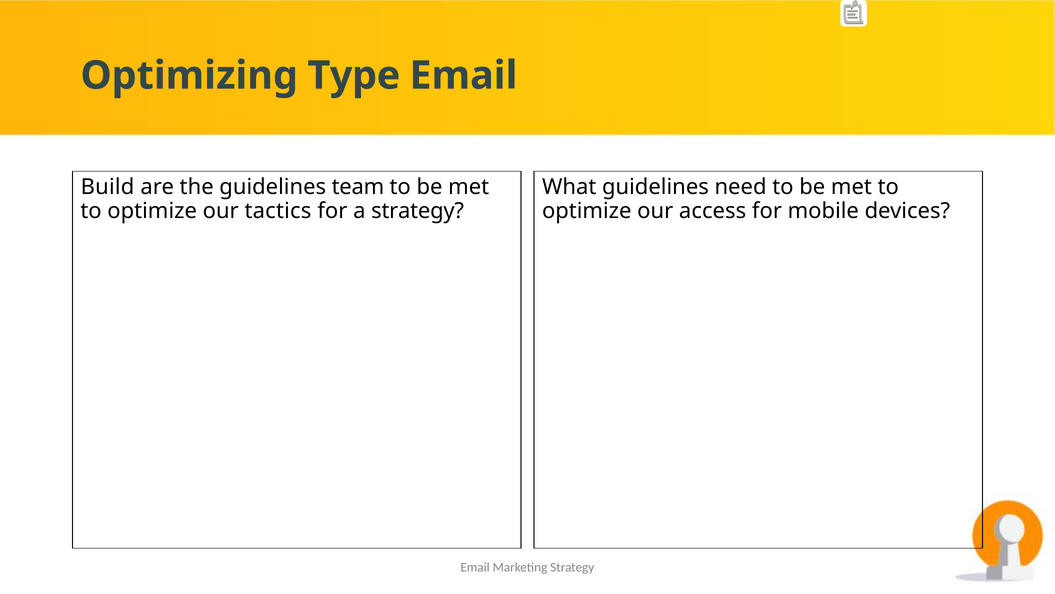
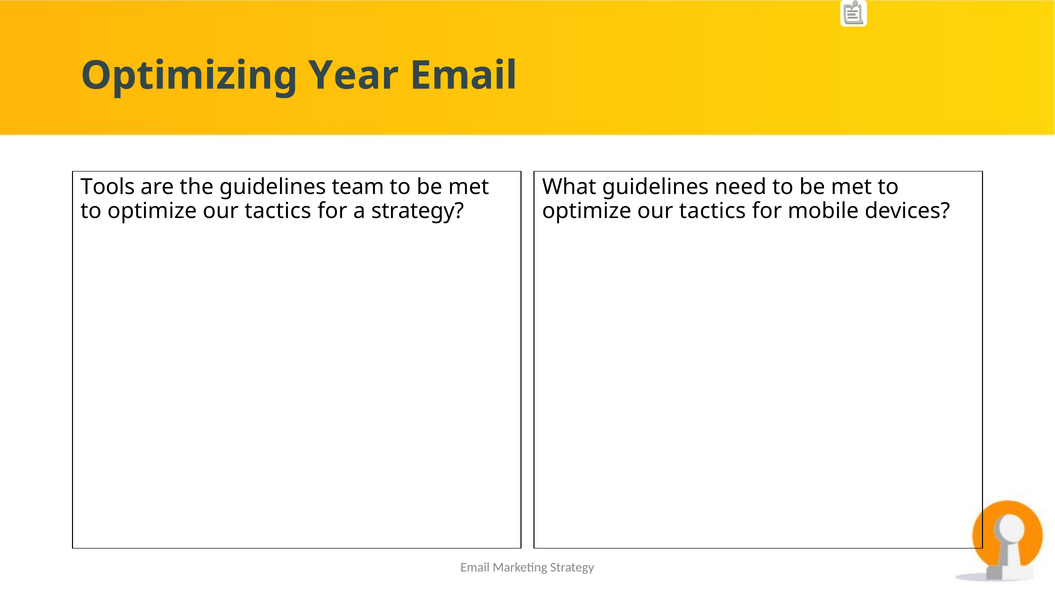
Type: Type -> Year
Build: Build -> Tools
access at (713, 211): access -> tactics
